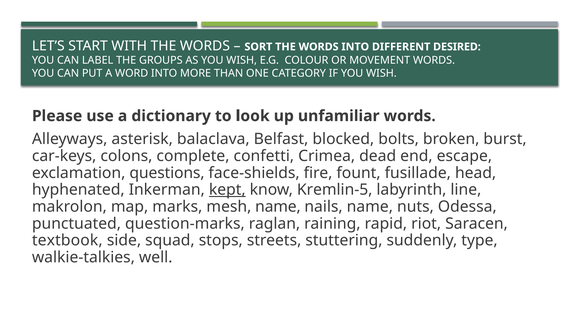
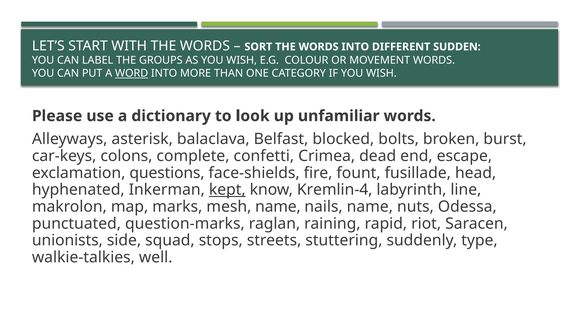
DESIRED: DESIRED -> SUDDEN
WORD underline: none -> present
Kremlin-5: Kremlin-5 -> Kremlin-4
textbook: textbook -> unionists
